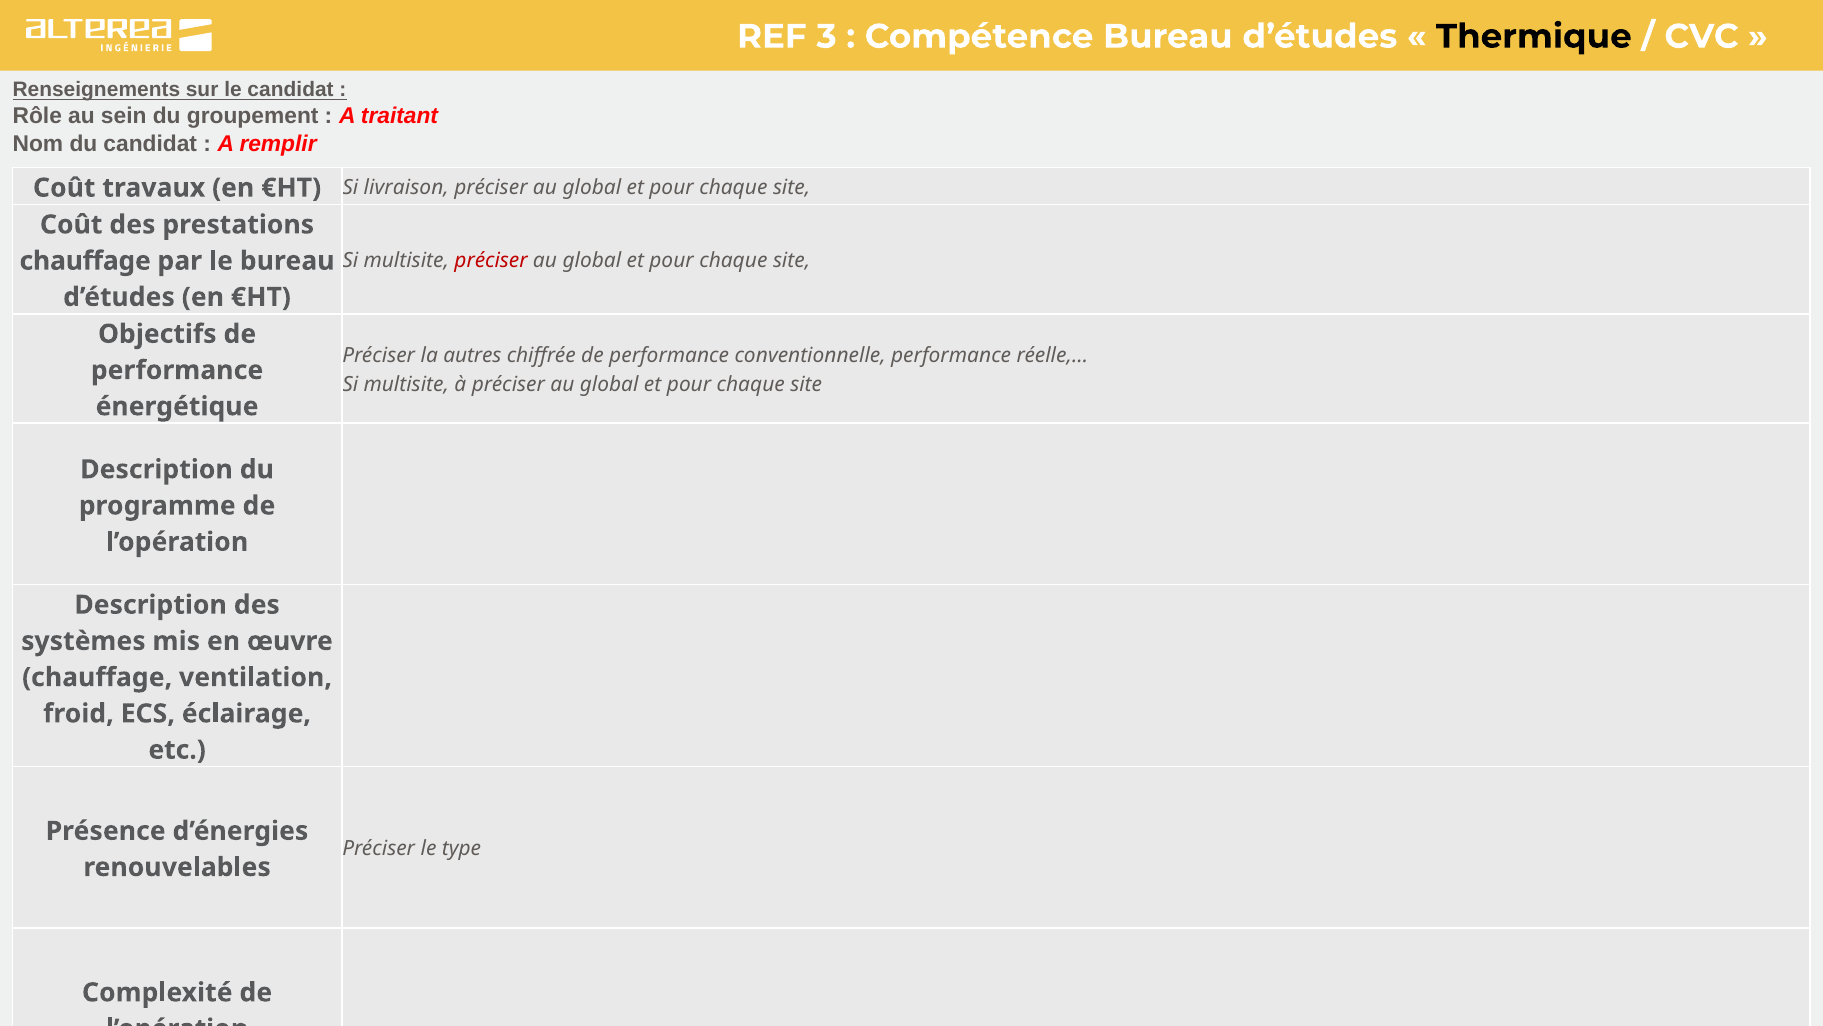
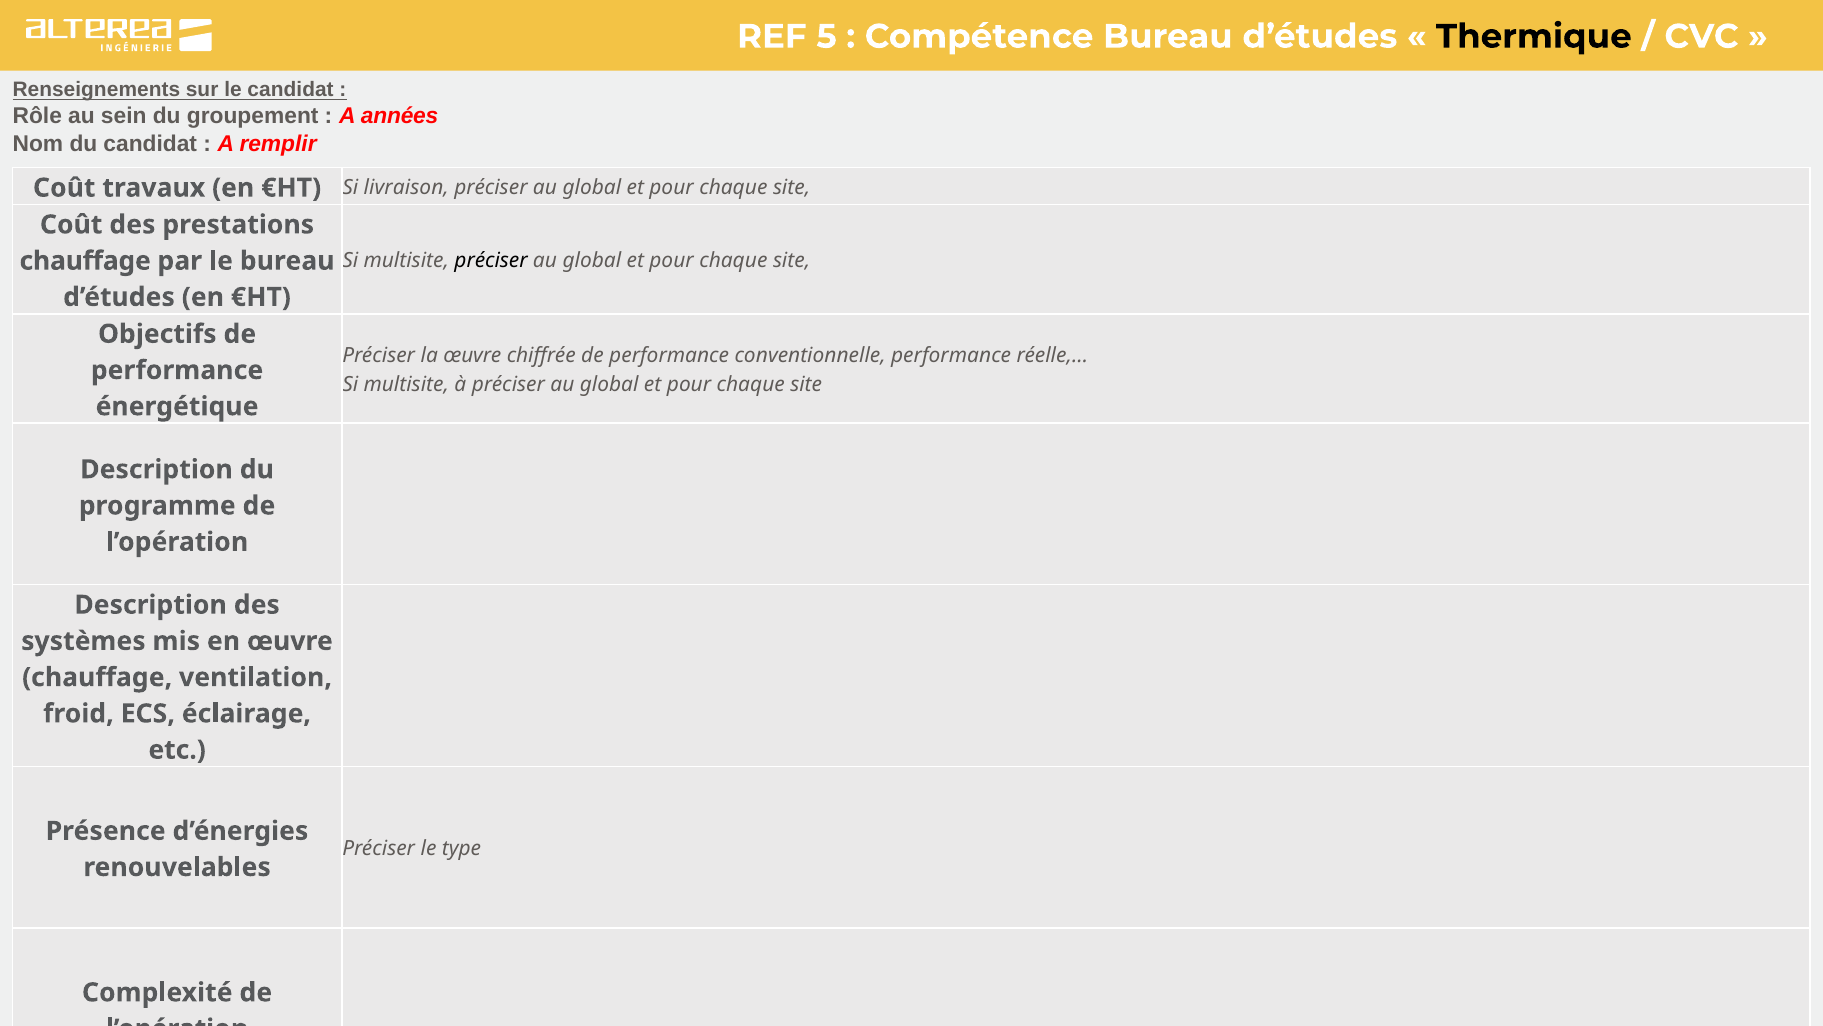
3: 3 -> 5
traitant: traitant -> années
préciser at (491, 260) colour: red -> black
la autres: autres -> œuvre
